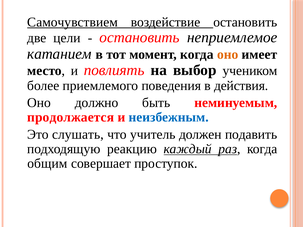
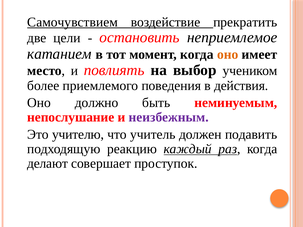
воздействие остановить: остановить -> прекратить
продолжается: продолжается -> непослушание
неизбежным colour: blue -> purple
слушать: слушать -> учителю
общим: общим -> делают
